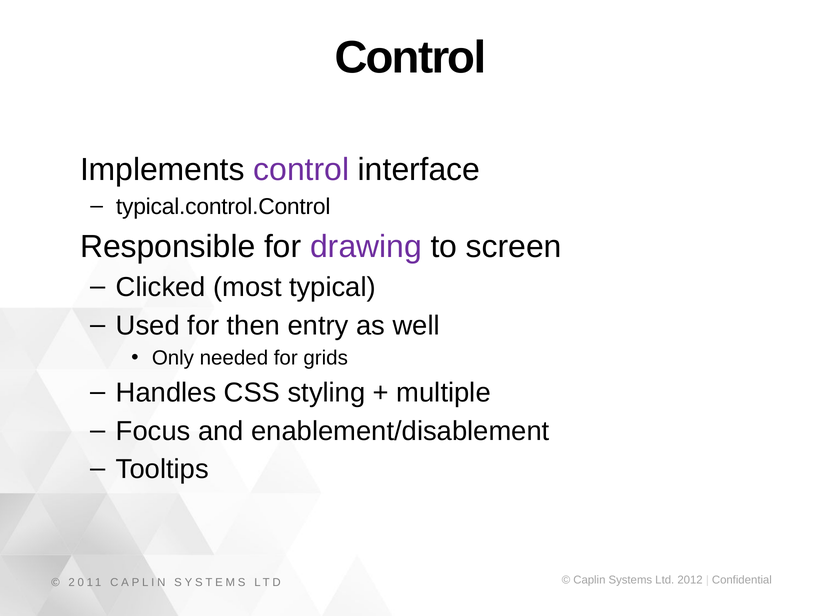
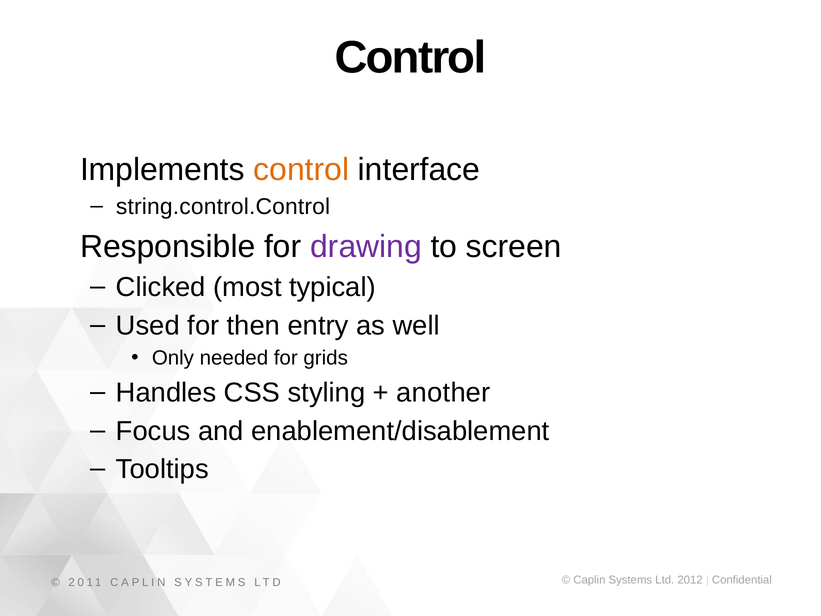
control at (301, 170) colour: purple -> orange
typical.control.Control: typical.control.Control -> string.control.Control
multiple: multiple -> another
